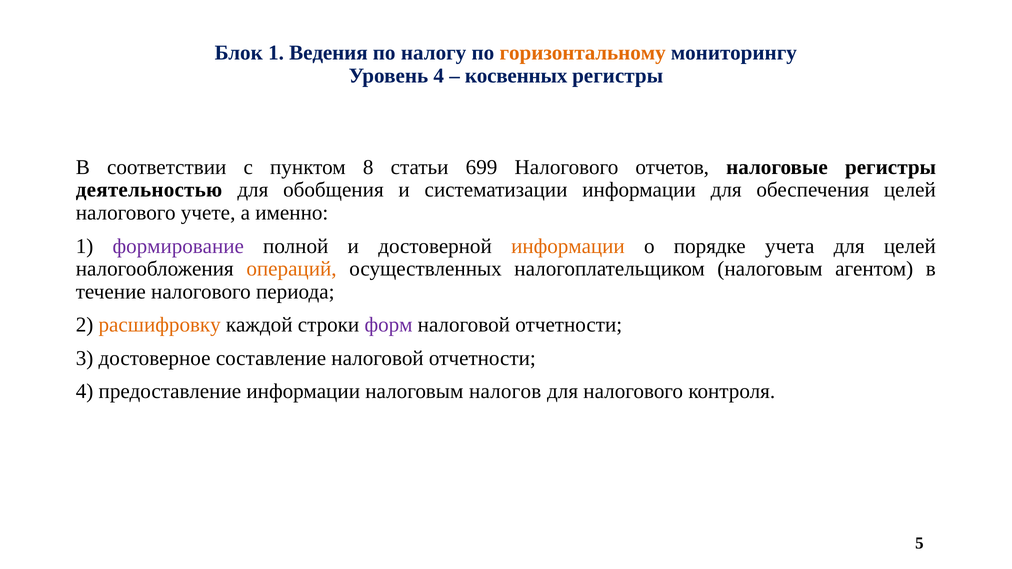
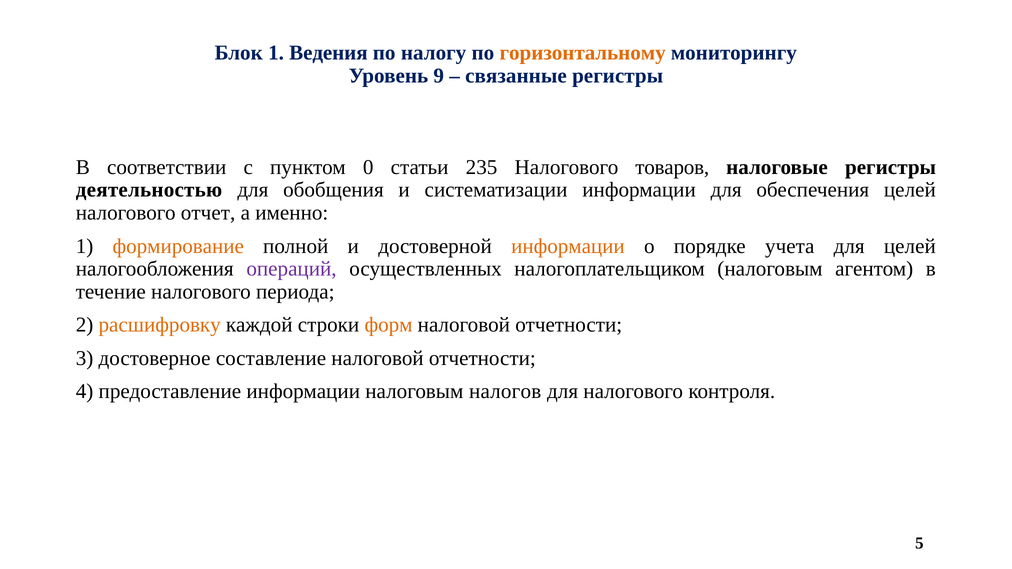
Уровень 4: 4 -> 9
косвенных: косвенных -> связанные
8: 8 -> 0
699: 699 -> 235
отчетов: отчетов -> товаров
учете: учете -> отчет
формирование colour: purple -> orange
операций colour: orange -> purple
форм colour: purple -> orange
